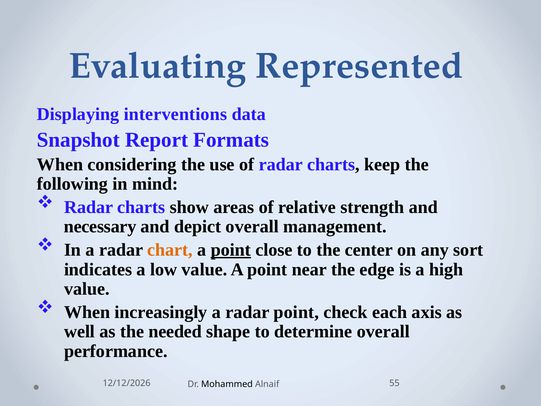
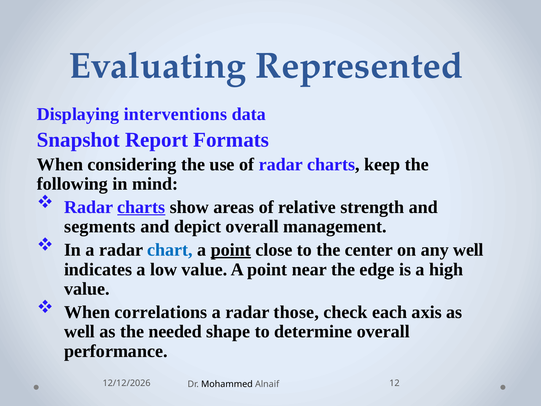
charts at (141, 207) underline: none -> present
necessary: necessary -> segments
chart colour: orange -> blue
any sort: sort -> well
increasingly: increasingly -> correlations
radar point: point -> those
55: 55 -> 12
